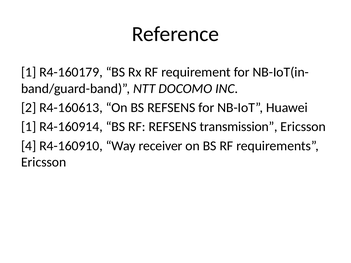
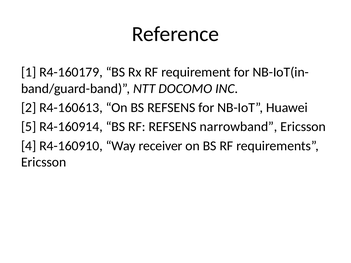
1 at (29, 127): 1 -> 5
transmission: transmission -> narrowband
